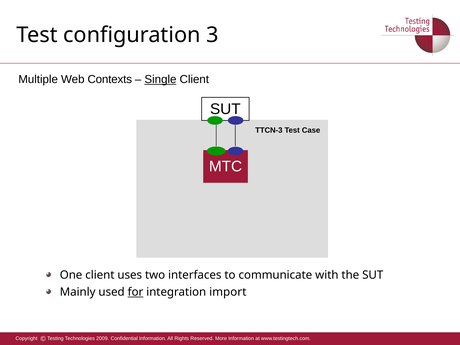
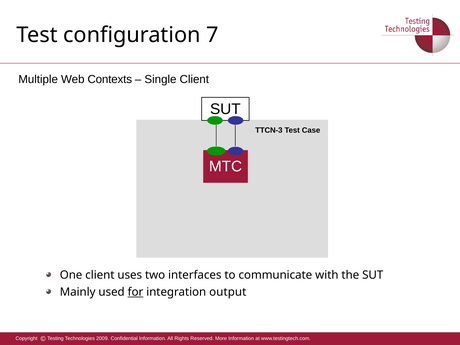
3: 3 -> 7
Single underline: present -> none
import: import -> output
